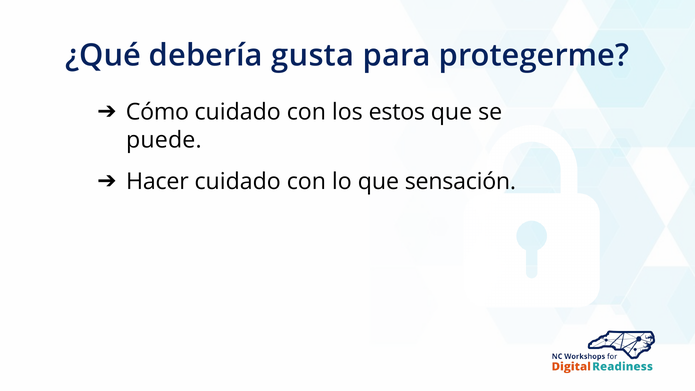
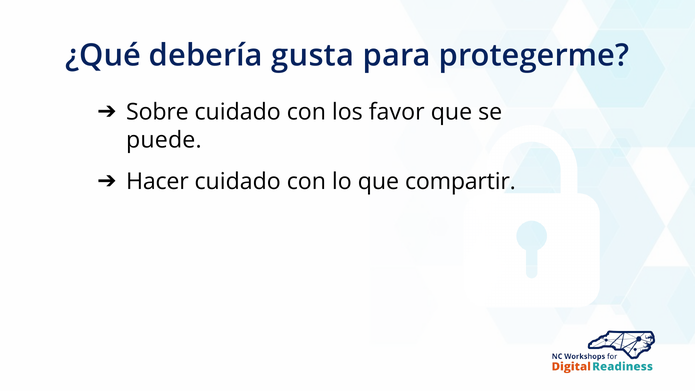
Cómo: Cómo -> Sobre
estos: estos -> favor
sensación: sensación -> compartir
